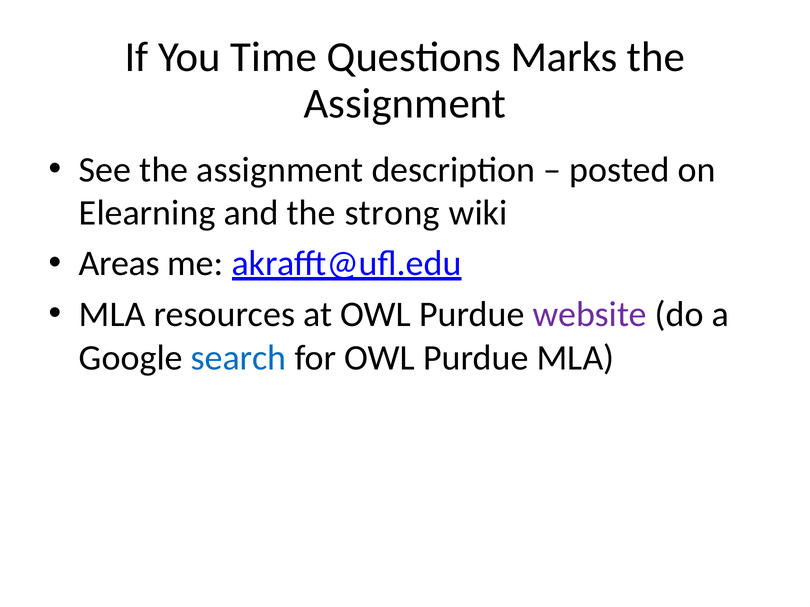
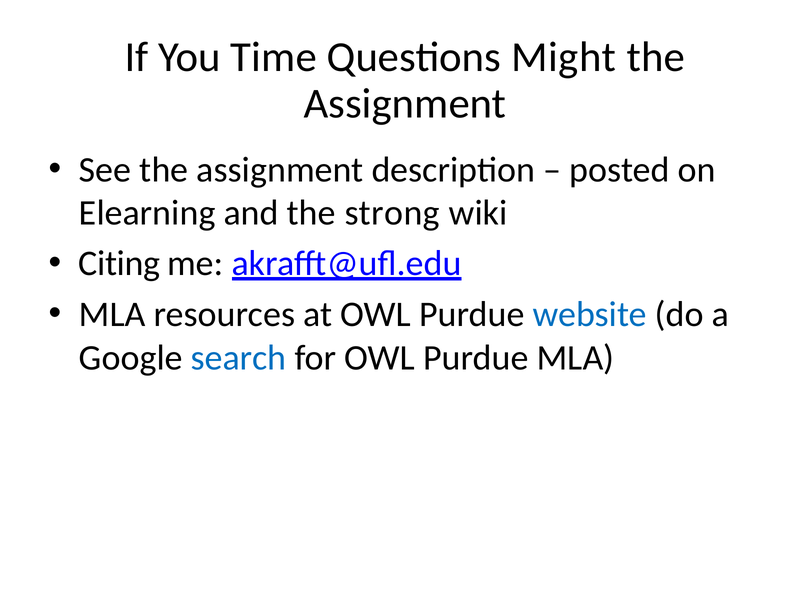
Marks: Marks -> Might
Areas: Areas -> Citing
website colour: purple -> blue
